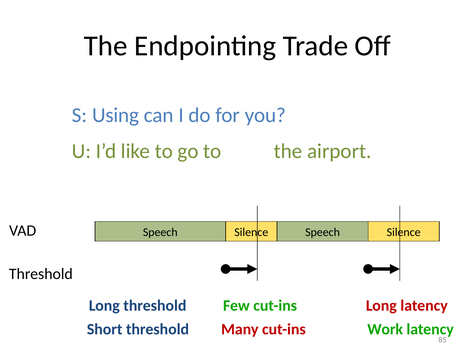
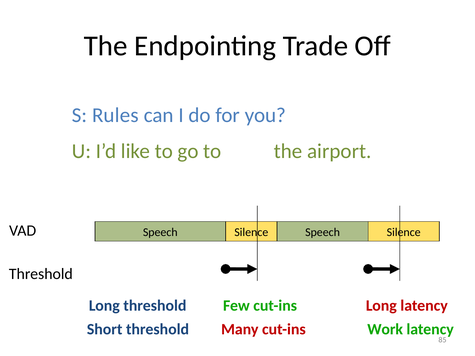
Using: Using -> Rules
